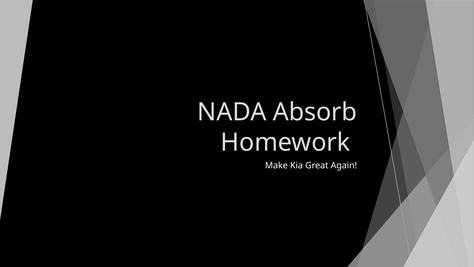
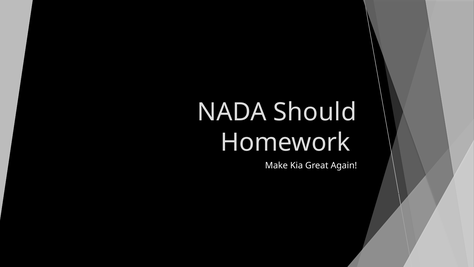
Absorb: Absorb -> Should
